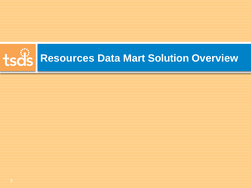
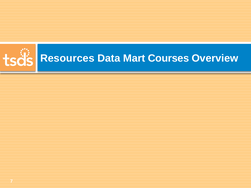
Solution: Solution -> Courses
